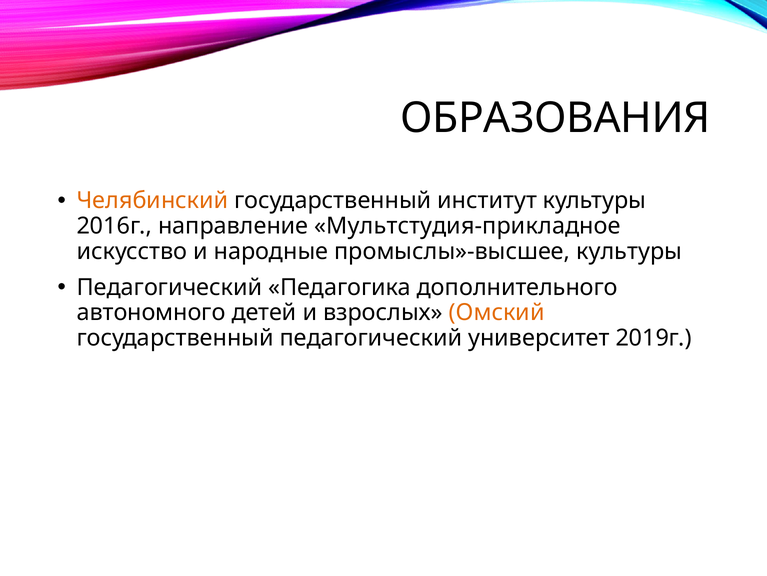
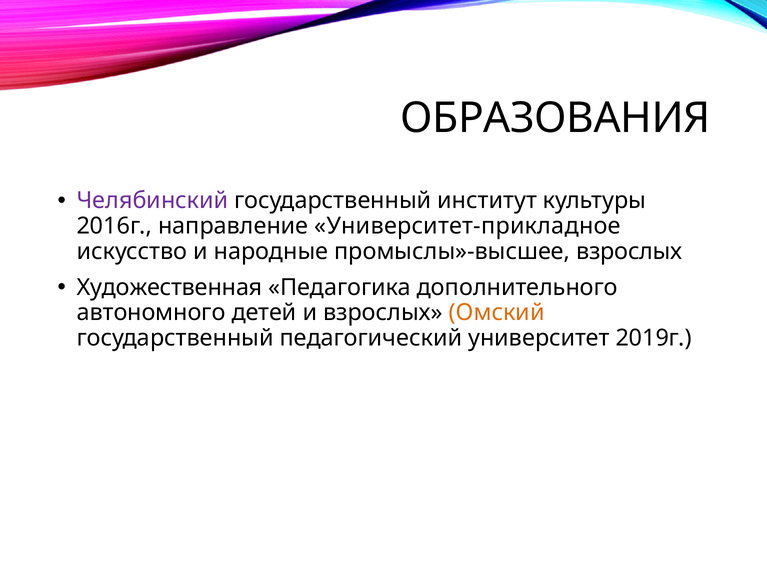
Челябинский colour: orange -> purple
Мультстудия-прикладное: Мультстудия-прикладное -> Университет-прикладное
промыслы»-высшее культуры: культуры -> взрослых
Педагогический at (169, 287): Педагогический -> Художественная
